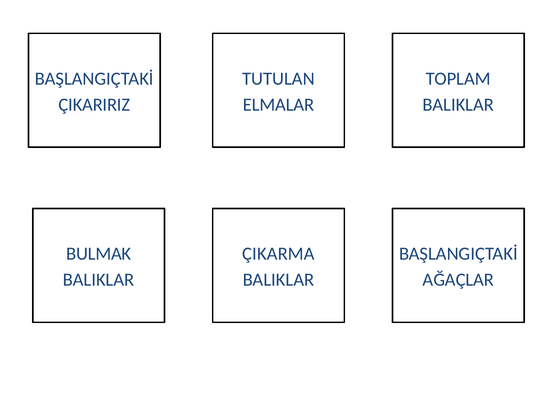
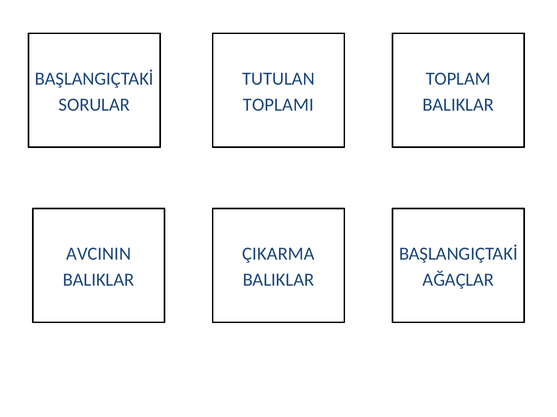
ÇIKARIRIZ: ÇIKARIRIZ -> SORULAR
ELMALAR: ELMALAR -> TOPLAMI
BULMAK: BULMAK -> AVCININ
